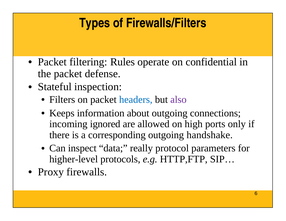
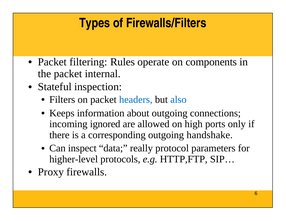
confidential: confidential -> components
defense: defense -> internal
also colour: purple -> blue
